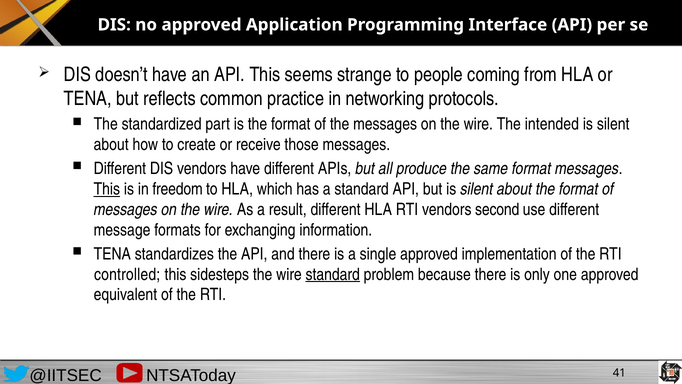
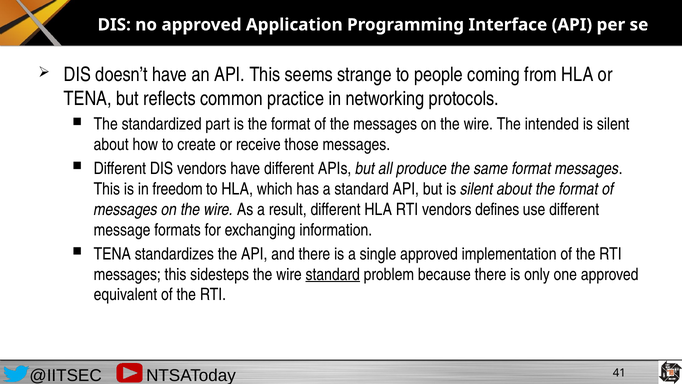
This at (107, 189) underline: present -> none
second: second -> defines
controlled at (127, 274): controlled -> messages
